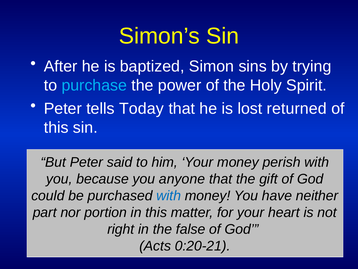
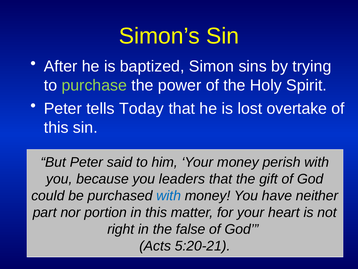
purchase colour: light blue -> light green
returned: returned -> overtake
anyone: anyone -> leaders
0:20-21: 0:20-21 -> 5:20-21
